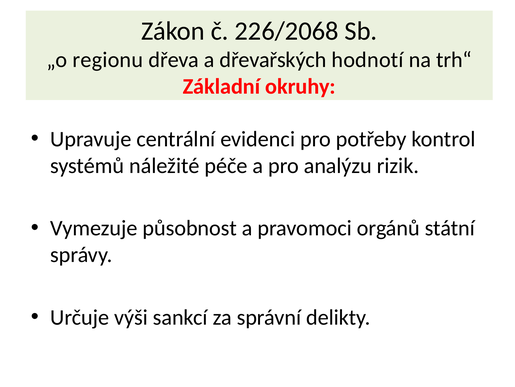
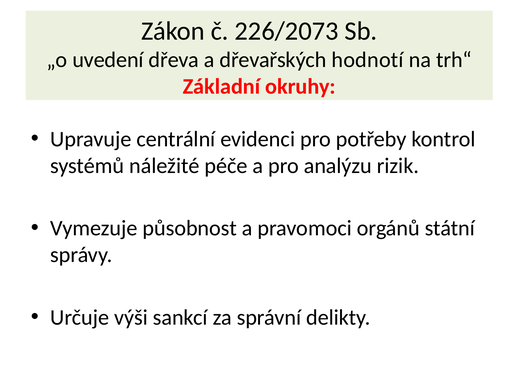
226/2068: 226/2068 -> 226/2073
regionu: regionu -> uvedení
